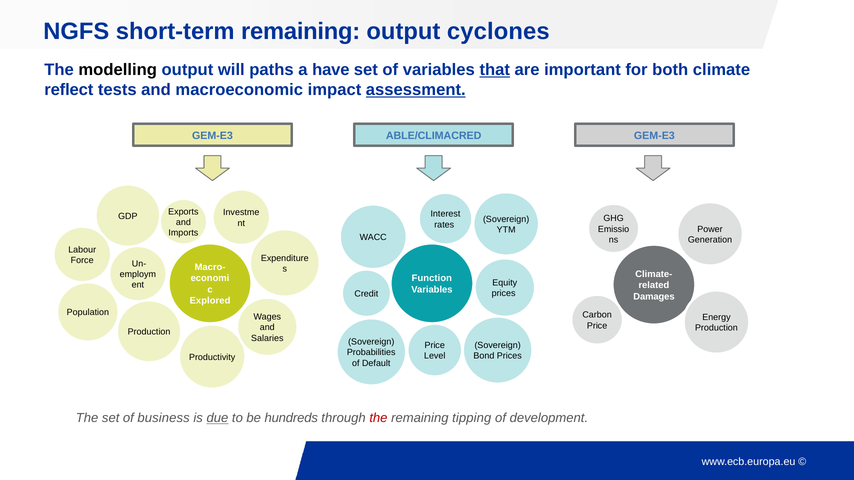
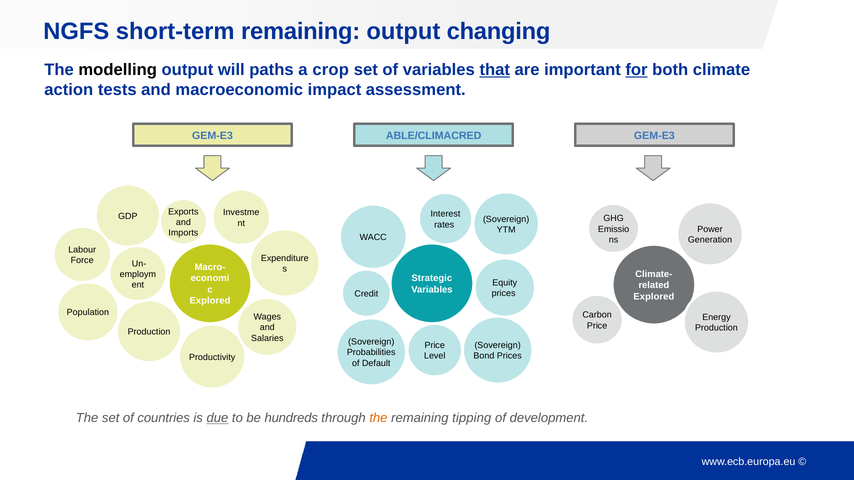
cyclones: cyclones -> changing
have: have -> crop
for underline: none -> present
reflect: reflect -> action
assessment underline: present -> none
Function: Function -> Strategic
Damages at (654, 297): Damages -> Explored
business: business -> countries
the at (378, 418) colour: red -> orange
